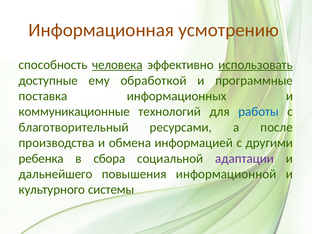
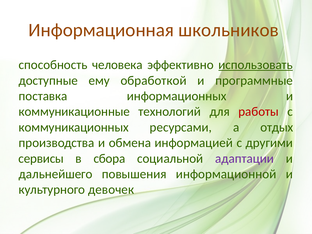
усмотрению: усмотрению -> школьников
человека underline: present -> none
работы colour: blue -> red
благотворительный: благотворительный -> коммуникационных
после: после -> отдых
ребенка: ребенка -> сервисы
системы: системы -> девочек
